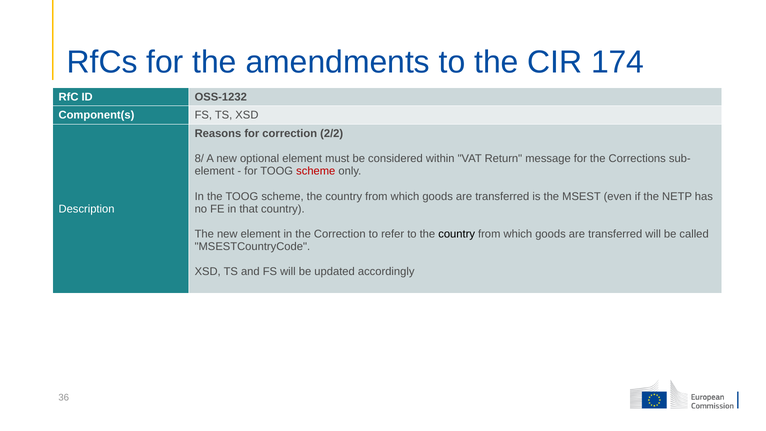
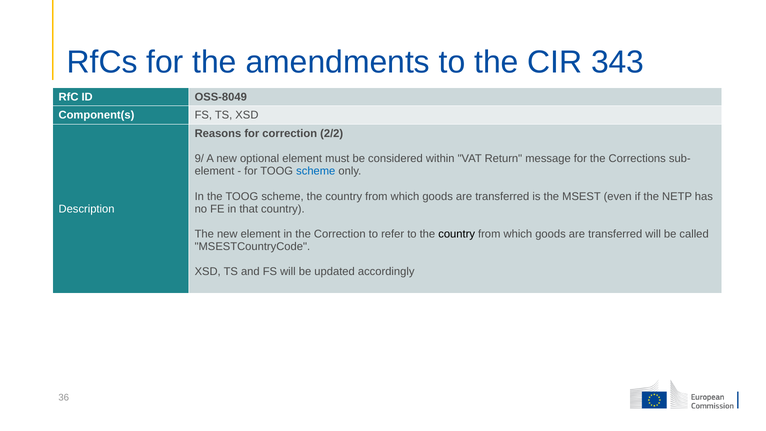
174: 174 -> 343
OSS-1232: OSS-1232 -> OSS-8049
8/: 8/ -> 9/
scheme at (316, 171) colour: red -> blue
